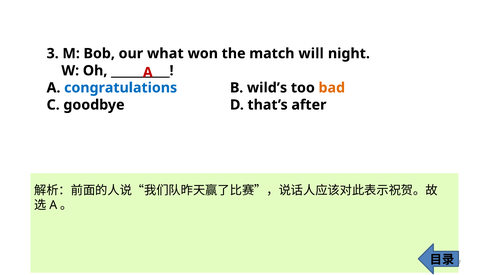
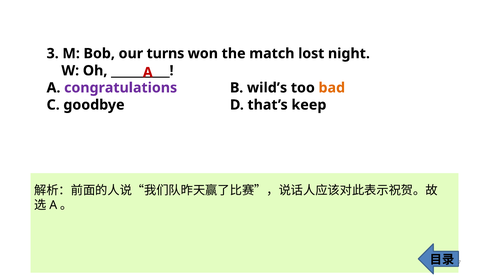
what: what -> turns
will: will -> lost
congratulations colour: blue -> purple
after: after -> keep
